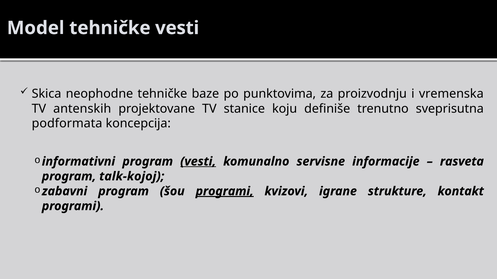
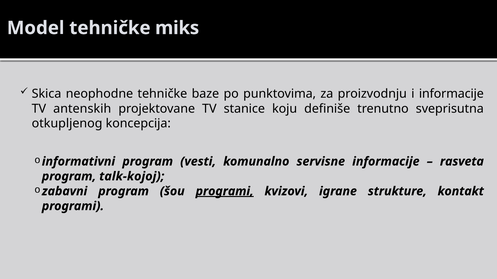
tehničke vesti: vesti -> miks
i vremenska: vremenska -> informacije
podformata: podformata -> otkupljenog
vesti at (198, 162) underline: present -> none
